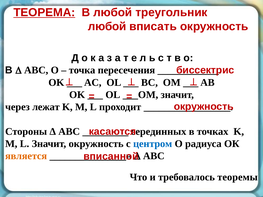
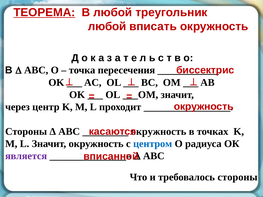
лежат: лежат -> центр
серединных at (159, 132): серединных -> окружность
является colour: orange -> purple
требовалось теоремы: теоремы -> стороны
